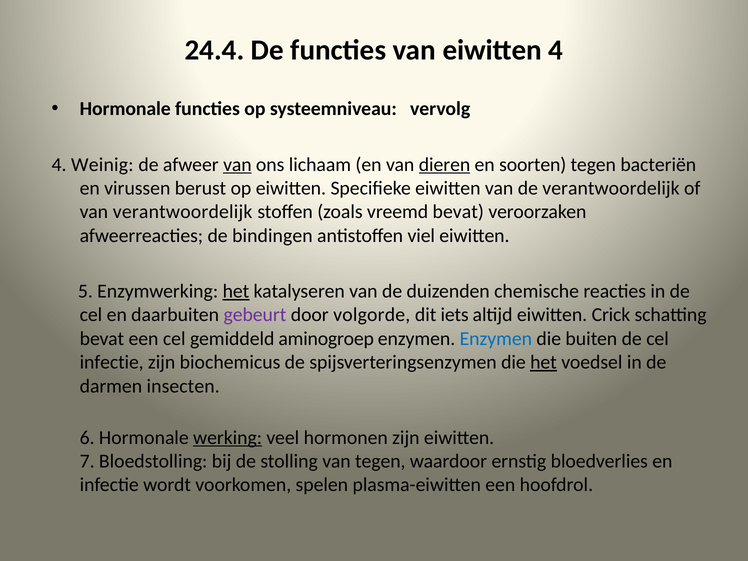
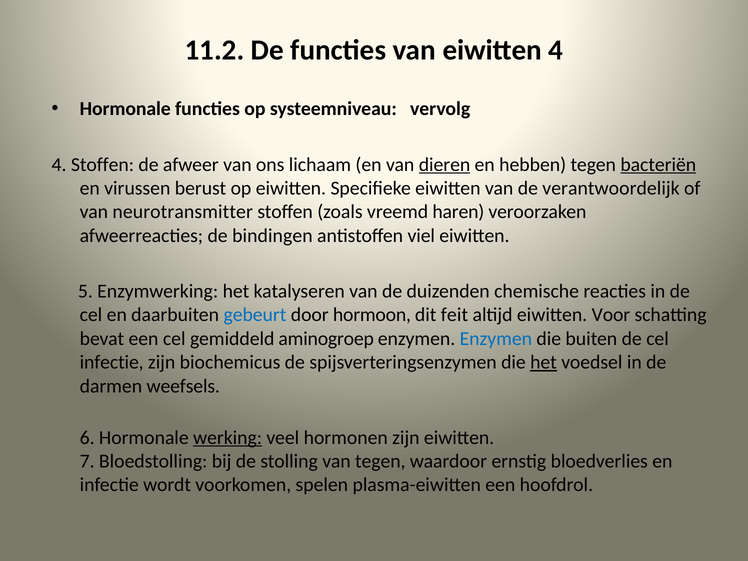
24.4: 24.4 -> 11.2
4 Weinig: Weinig -> Stoffen
van at (237, 165) underline: present -> none
soorten: soorten -> hebben
bacteriën underline: none -> present
van verantwoordelijk: verantwoordelijk -> neurotransmitter
vreemd bevat: bevat -> haren
het at (236, 291) underline: present -> none
gebeurt colour: purple -> blue
volgorde: volgorde -> hormoon
iets: iets -> feit
Crick: Crick -> Voor
insecten: insecten -> weefsels
